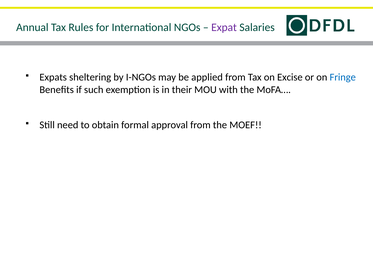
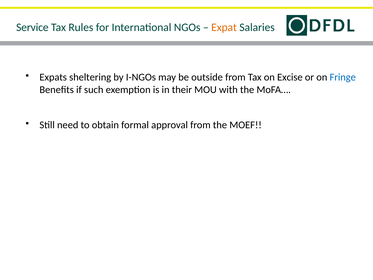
Annual: Annual -> Service
Expat colour: purple -> orange
applied: applied -> outside
